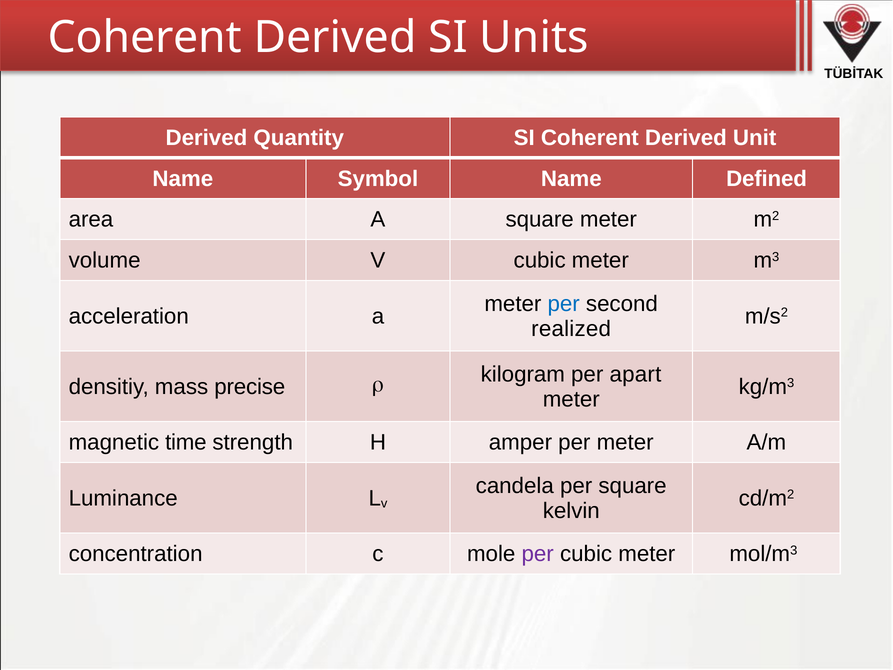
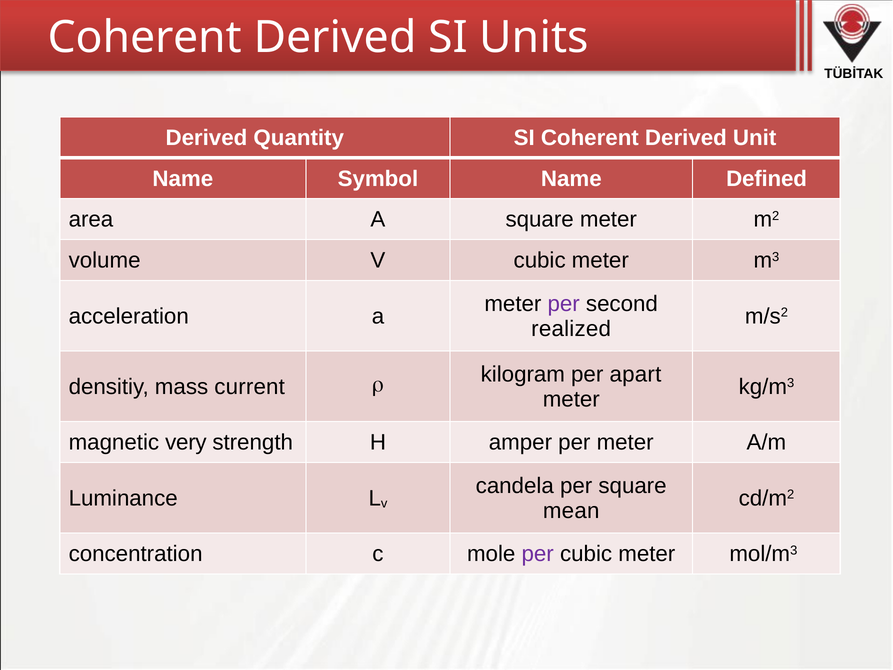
per at (564, 304) colour: blue -> purple
precise: precise -> current
time: time -> very
kelvin: kelvin -> mean
